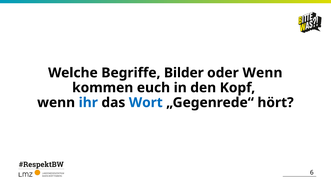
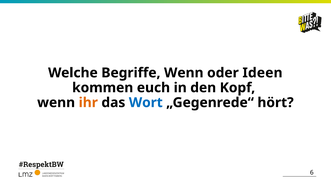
Begriffe Bilder: Bilder -> Wenn
oder Wenn: Wenn -> Ideen
ihr colour: blue -> orange
